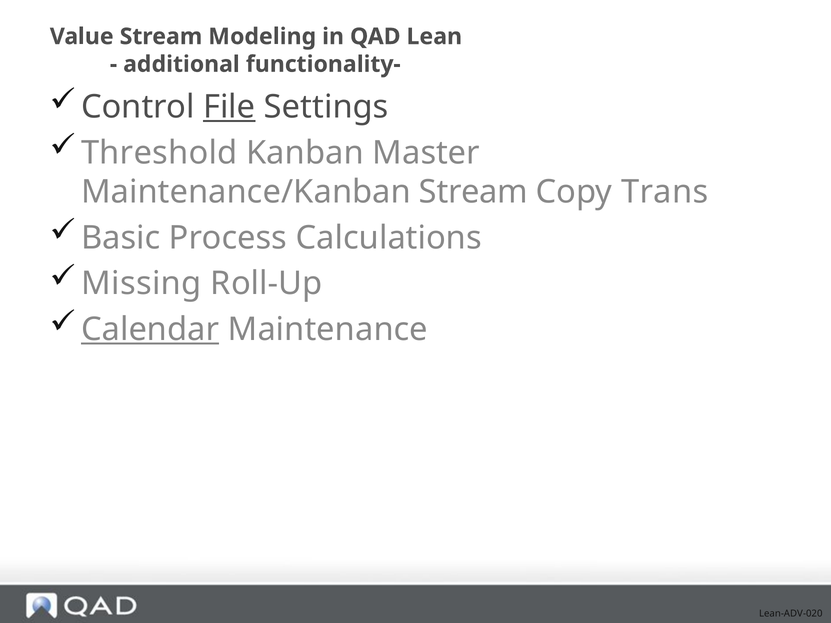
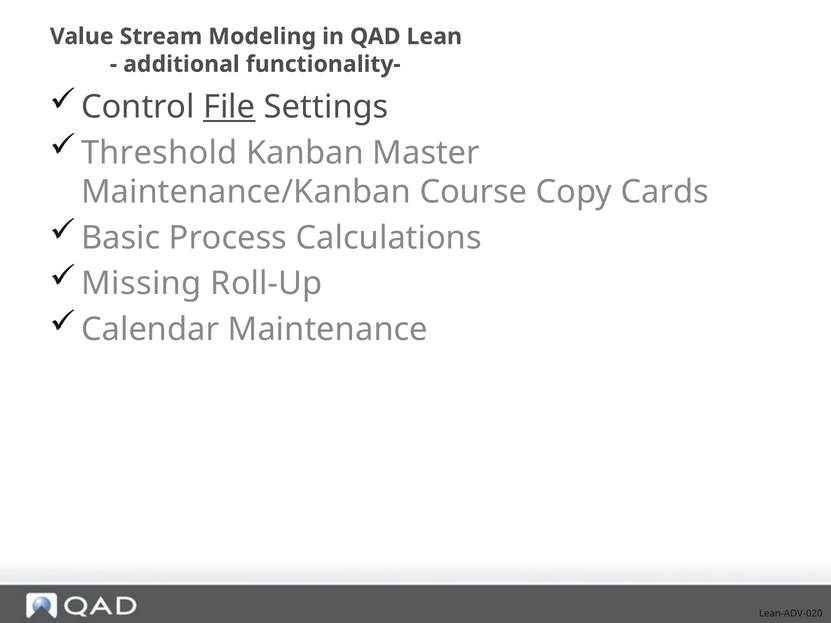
Maintenance/Kanban Stream: Stream -> Course
Trans: Trans -> Cards
Calendar underline: present -> none
